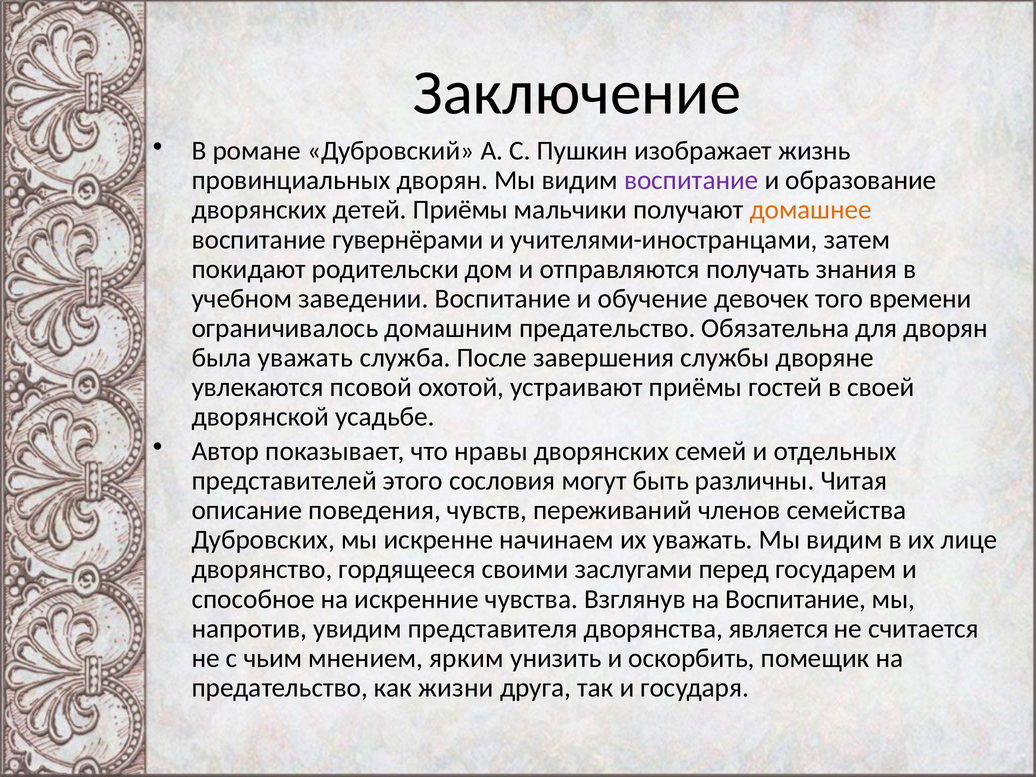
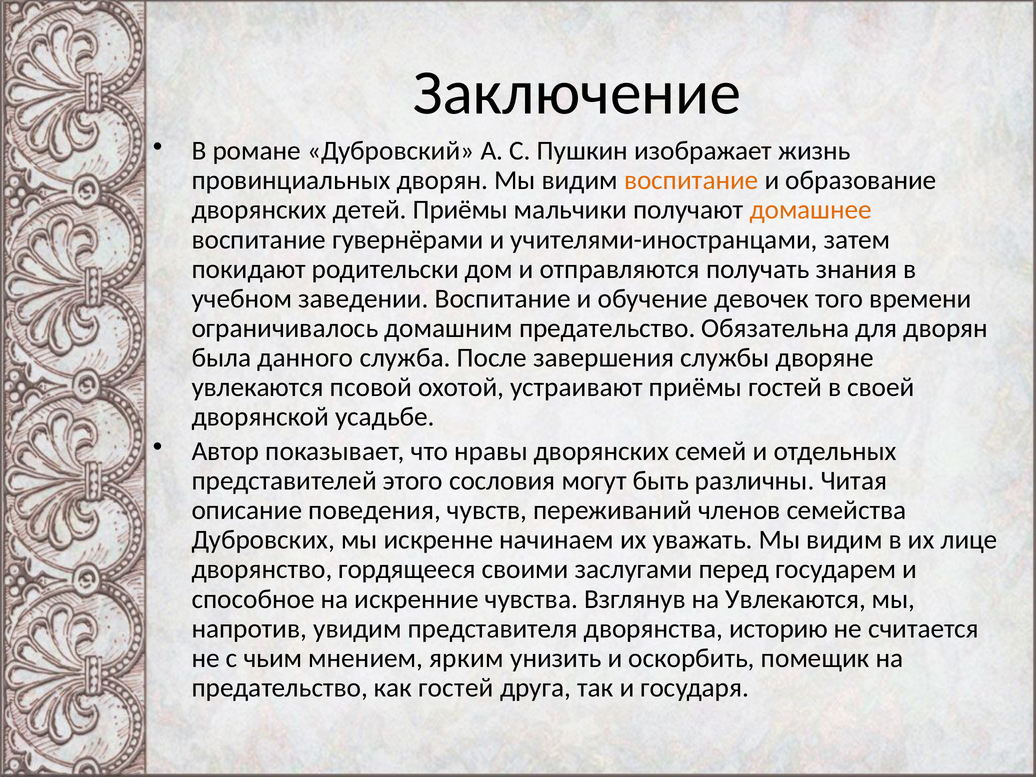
воспитание at (691, 180) colour: purple -> orange
была уважать: уважать -> данного
на Воспитание: Воспитание -> Увлекаются
является: является -> историю
как жизни: жизни -> гостей
